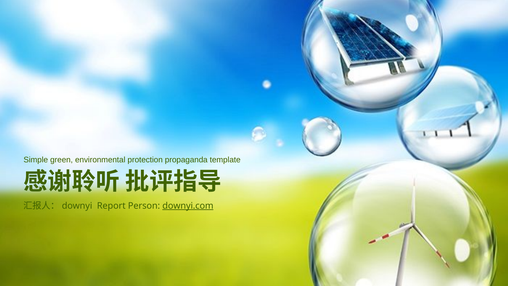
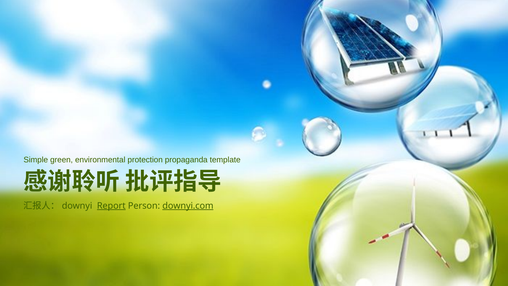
Report underline: none -> present
